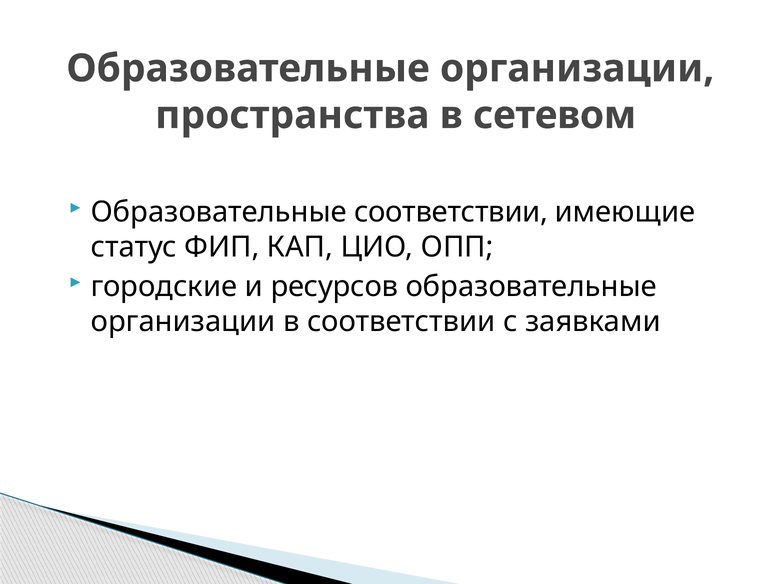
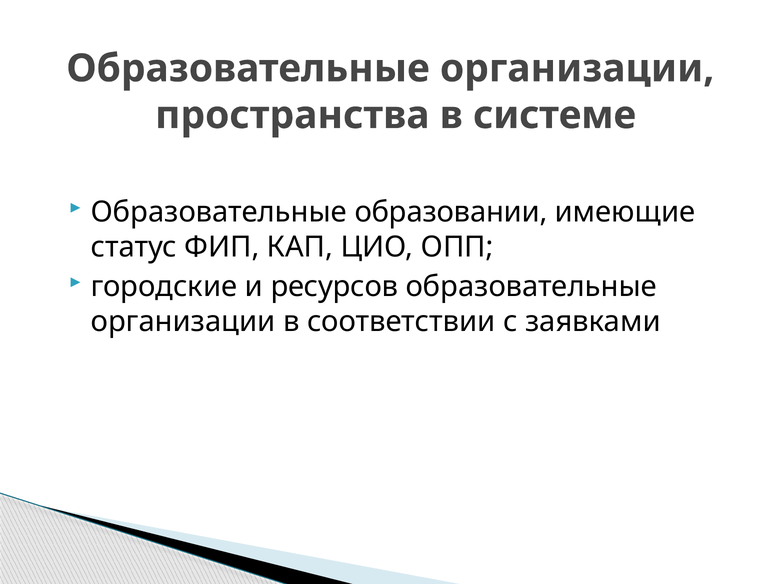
сетевом: сетевом -> системе
Образовательные соответствии: соответствии -> образовании
